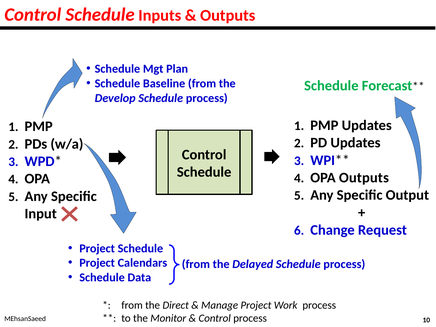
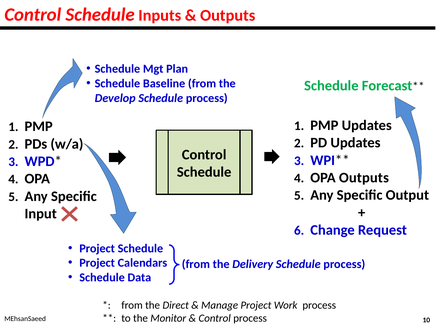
Delayed: Delayed -> Delivery
